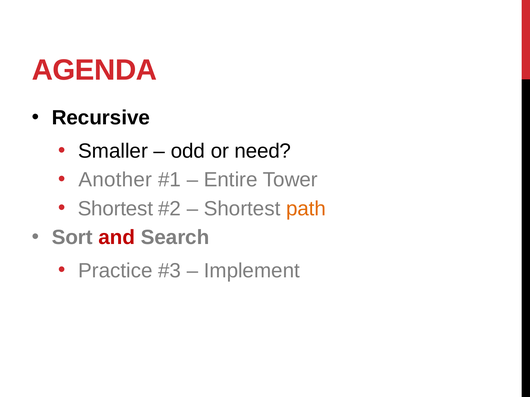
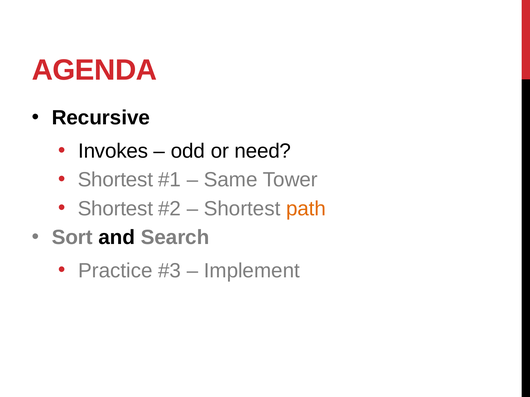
Smaller: Smaller -> Invokes
Another at (115, 180): Another -> Shortest
Entire: Entire -> Same
and colour: red -> black
